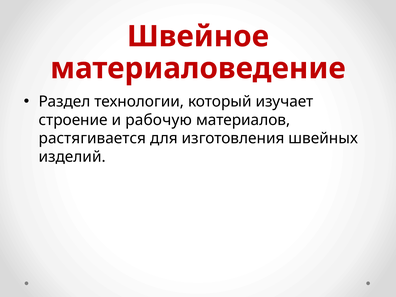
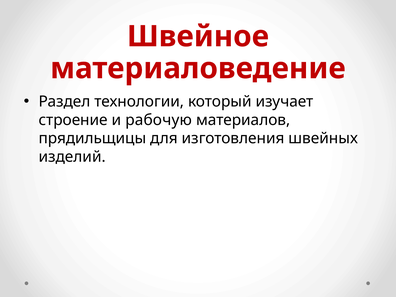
растягивается: растягивается -> прядильщицы
